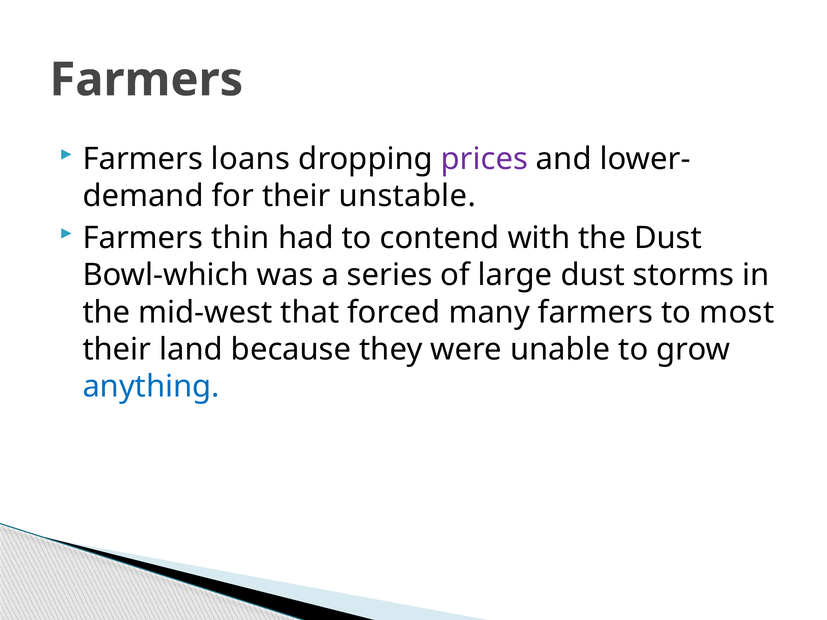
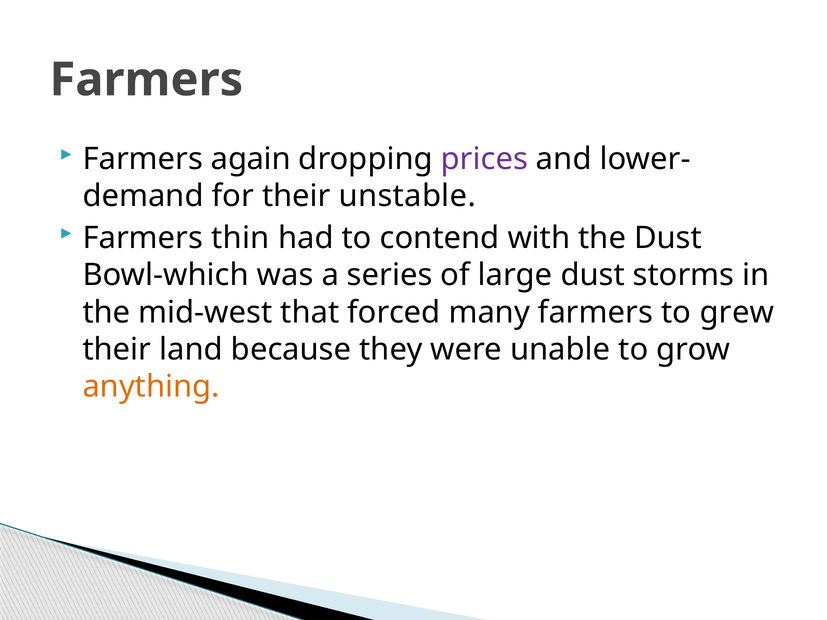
loans: loans -> again
most: most -> grew
anything colour: blue -> orange
